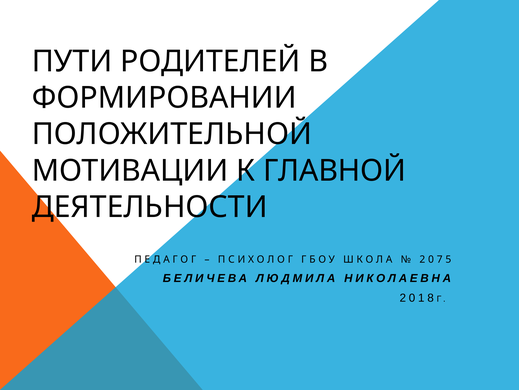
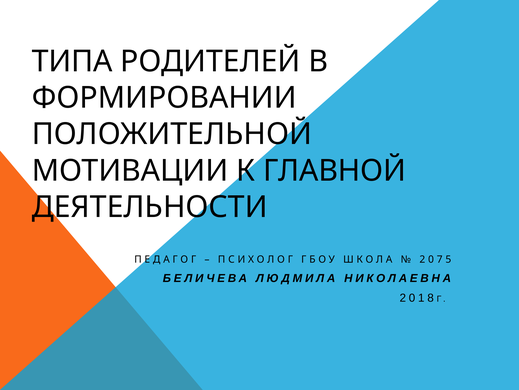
ПУТИ: ПУТИ -> ТИПА
